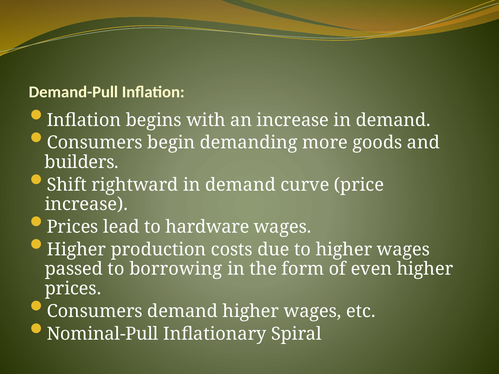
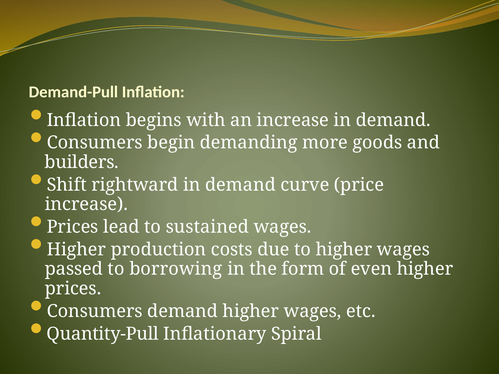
hardware: hardware -> sustained
Nominal-Pull: Nominal-Pull -> Quantity-Pull
